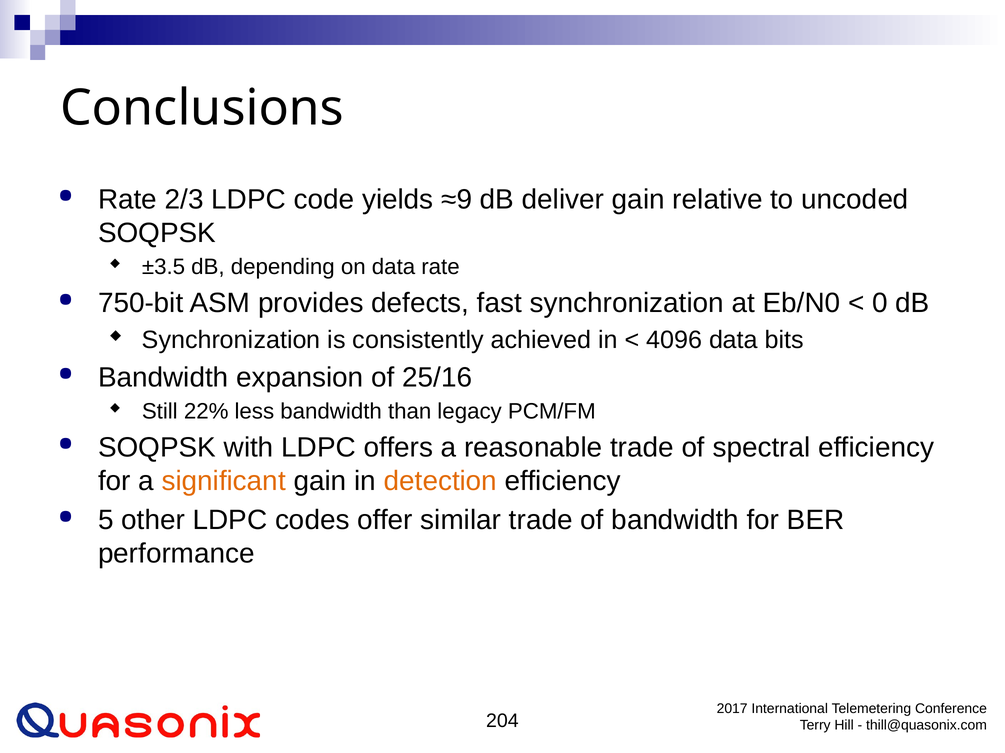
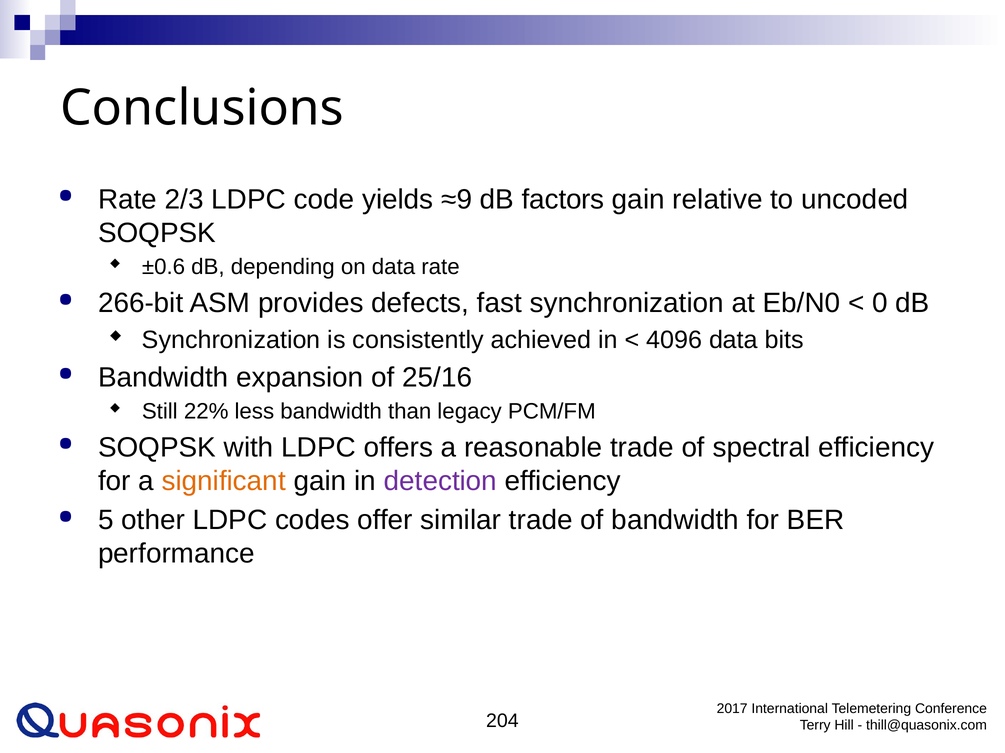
deliver: deliver -> factors
±3.5: ±3.5 -> ±0.6
750-bit: 750-bit -> 266-bit
detection colour: orange -> purple
